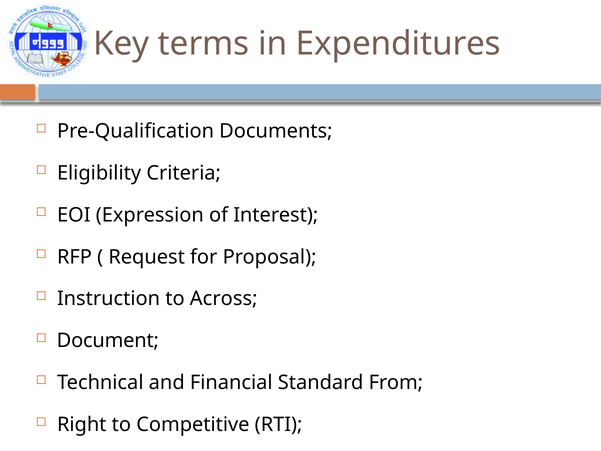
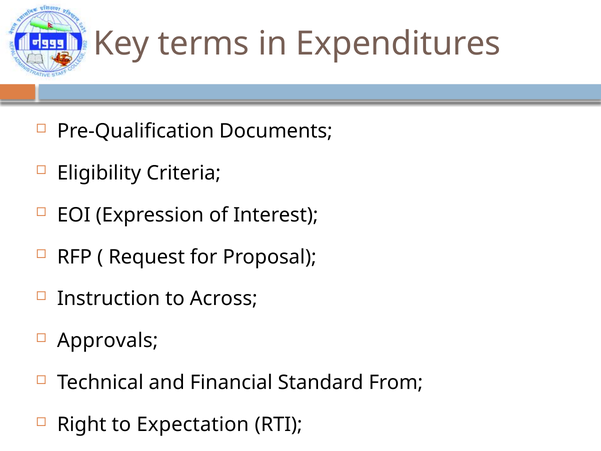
Document: Document -> Approvals
Competitive: Competitive -> Expectation
